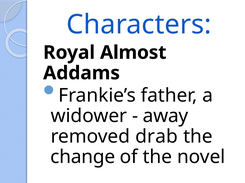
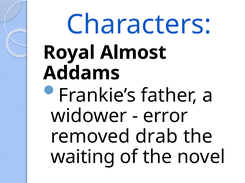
away: away -> error
change: change -> waiting
